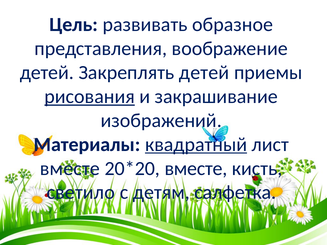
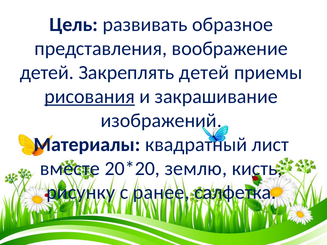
квадратный underline: present -> none
вместе at (196, 169): вместе -> землю
светило: светило -> рисунку
детям: детям -> ранее
